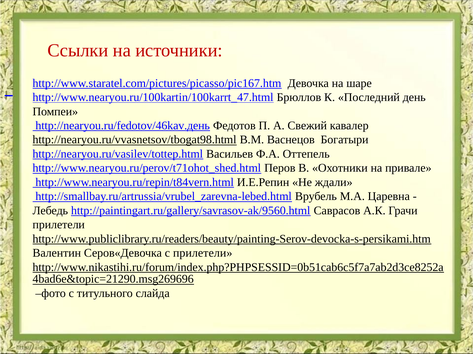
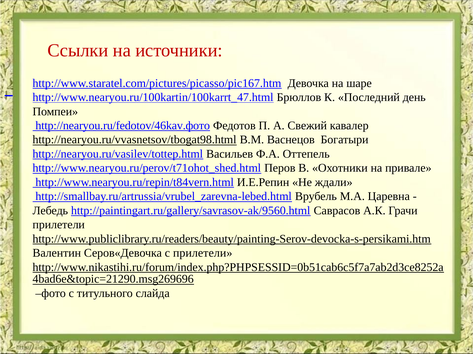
http://nearyou.ru/fedotov/46kav.день: http://nearyou.ru/fedotov/46kav.день -> http://nearyou.ru/fedotov/46kav.фото
